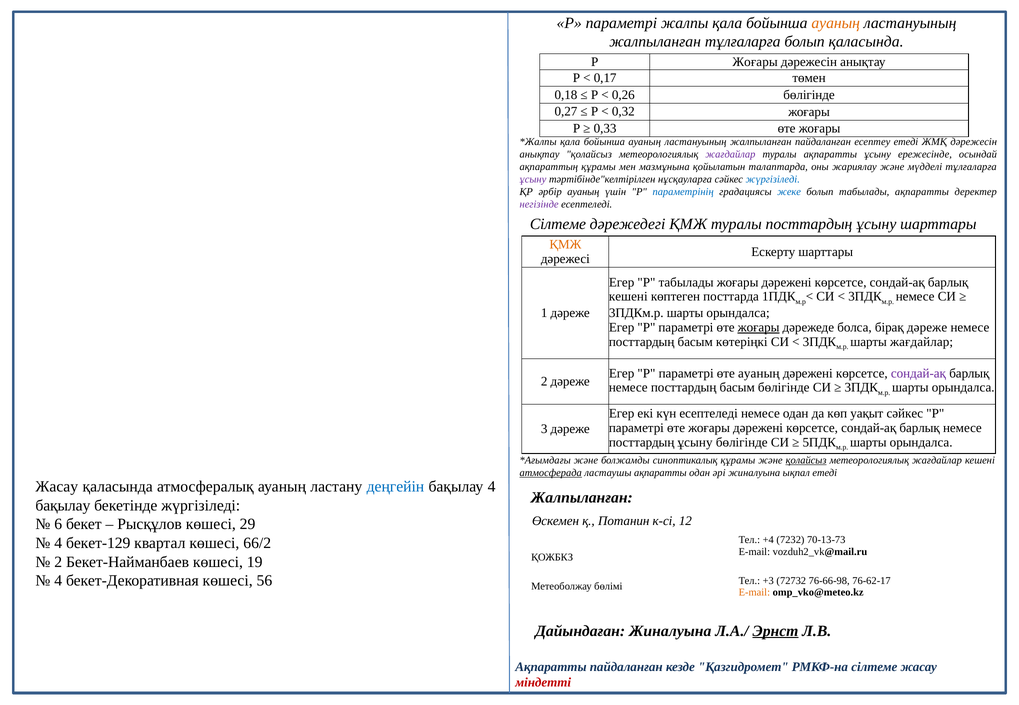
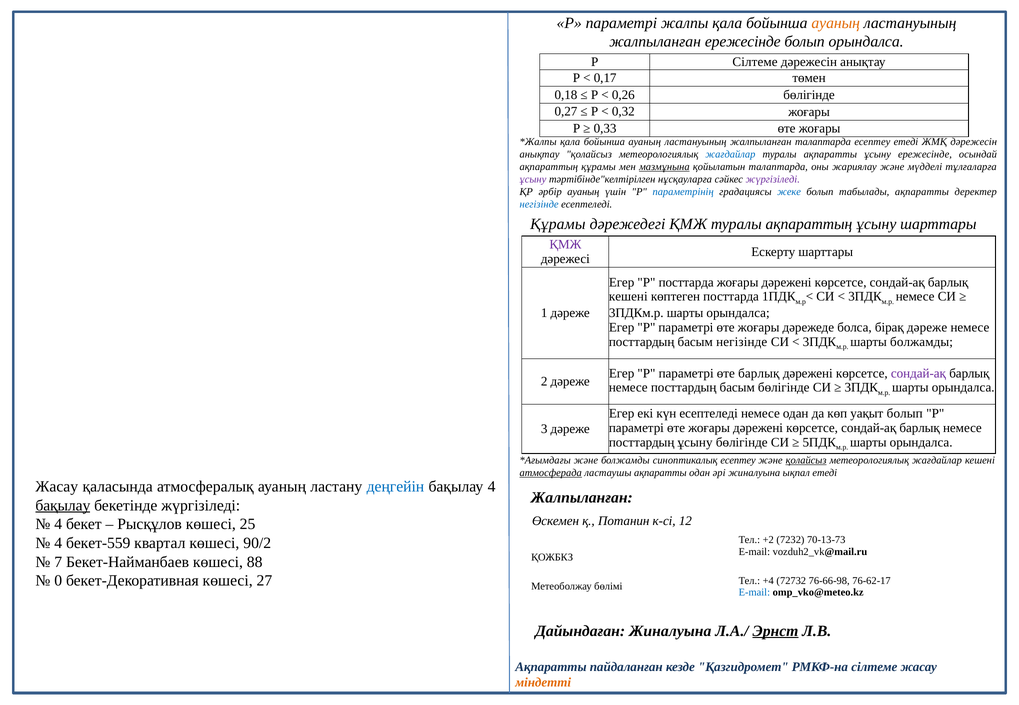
жалпыланған тұлғаларға: тұлғаларға -> ережесінде
болып қаласында: қаласында -> орындалса
Р Жоғары: Жоғары -> Сілтеме
жалпыланған пайдаланған: пайдаланған -> талаптарда
жағдайлар at (730, 154) colour: purple -> blue
мазмұнына underline: none -> present
жүргізіледі at (773, 179) colour: blue -> purple
негізінде at (539, 204) colour: purple -> blue
Сілтеме at (558, 224): Сілтеме -> Құрамы
туралы посттардың: посттардың -> ақпараттың
ҚМЖ at (565, 245) colour: orange -> purple
Р табылады: табылады -> посттарда
жоғары at (759, 328) underline: present -> none
басым көтеріңкі: көтеріңкі -> негізінде
шарты жағдайлар: жағдайлар -> болжамды
өте ауаның: ауаның -> барлық
уақыт сәйкес: сәйкес -> болып
синоптикалық құрамы: құрамы -> есептеу
бақылау at (63, 506) underline: none -> present
6 at (58, 525): 6 -> 4
29: 29 -> 25
+4: +4 -> +2
бекет-129: бекет-129 -> бекет-559
66/2: 66/2 -> 90/2
2 at (58, 562): 2 -> 7
19: 19 -> 88
4 at (58, 581): 4 -> 0
56: 56 -> 27
+3: +3 -> +4
E-mail at (754, 593) colour: orange -> blue
міндетті colour: red -> orange
